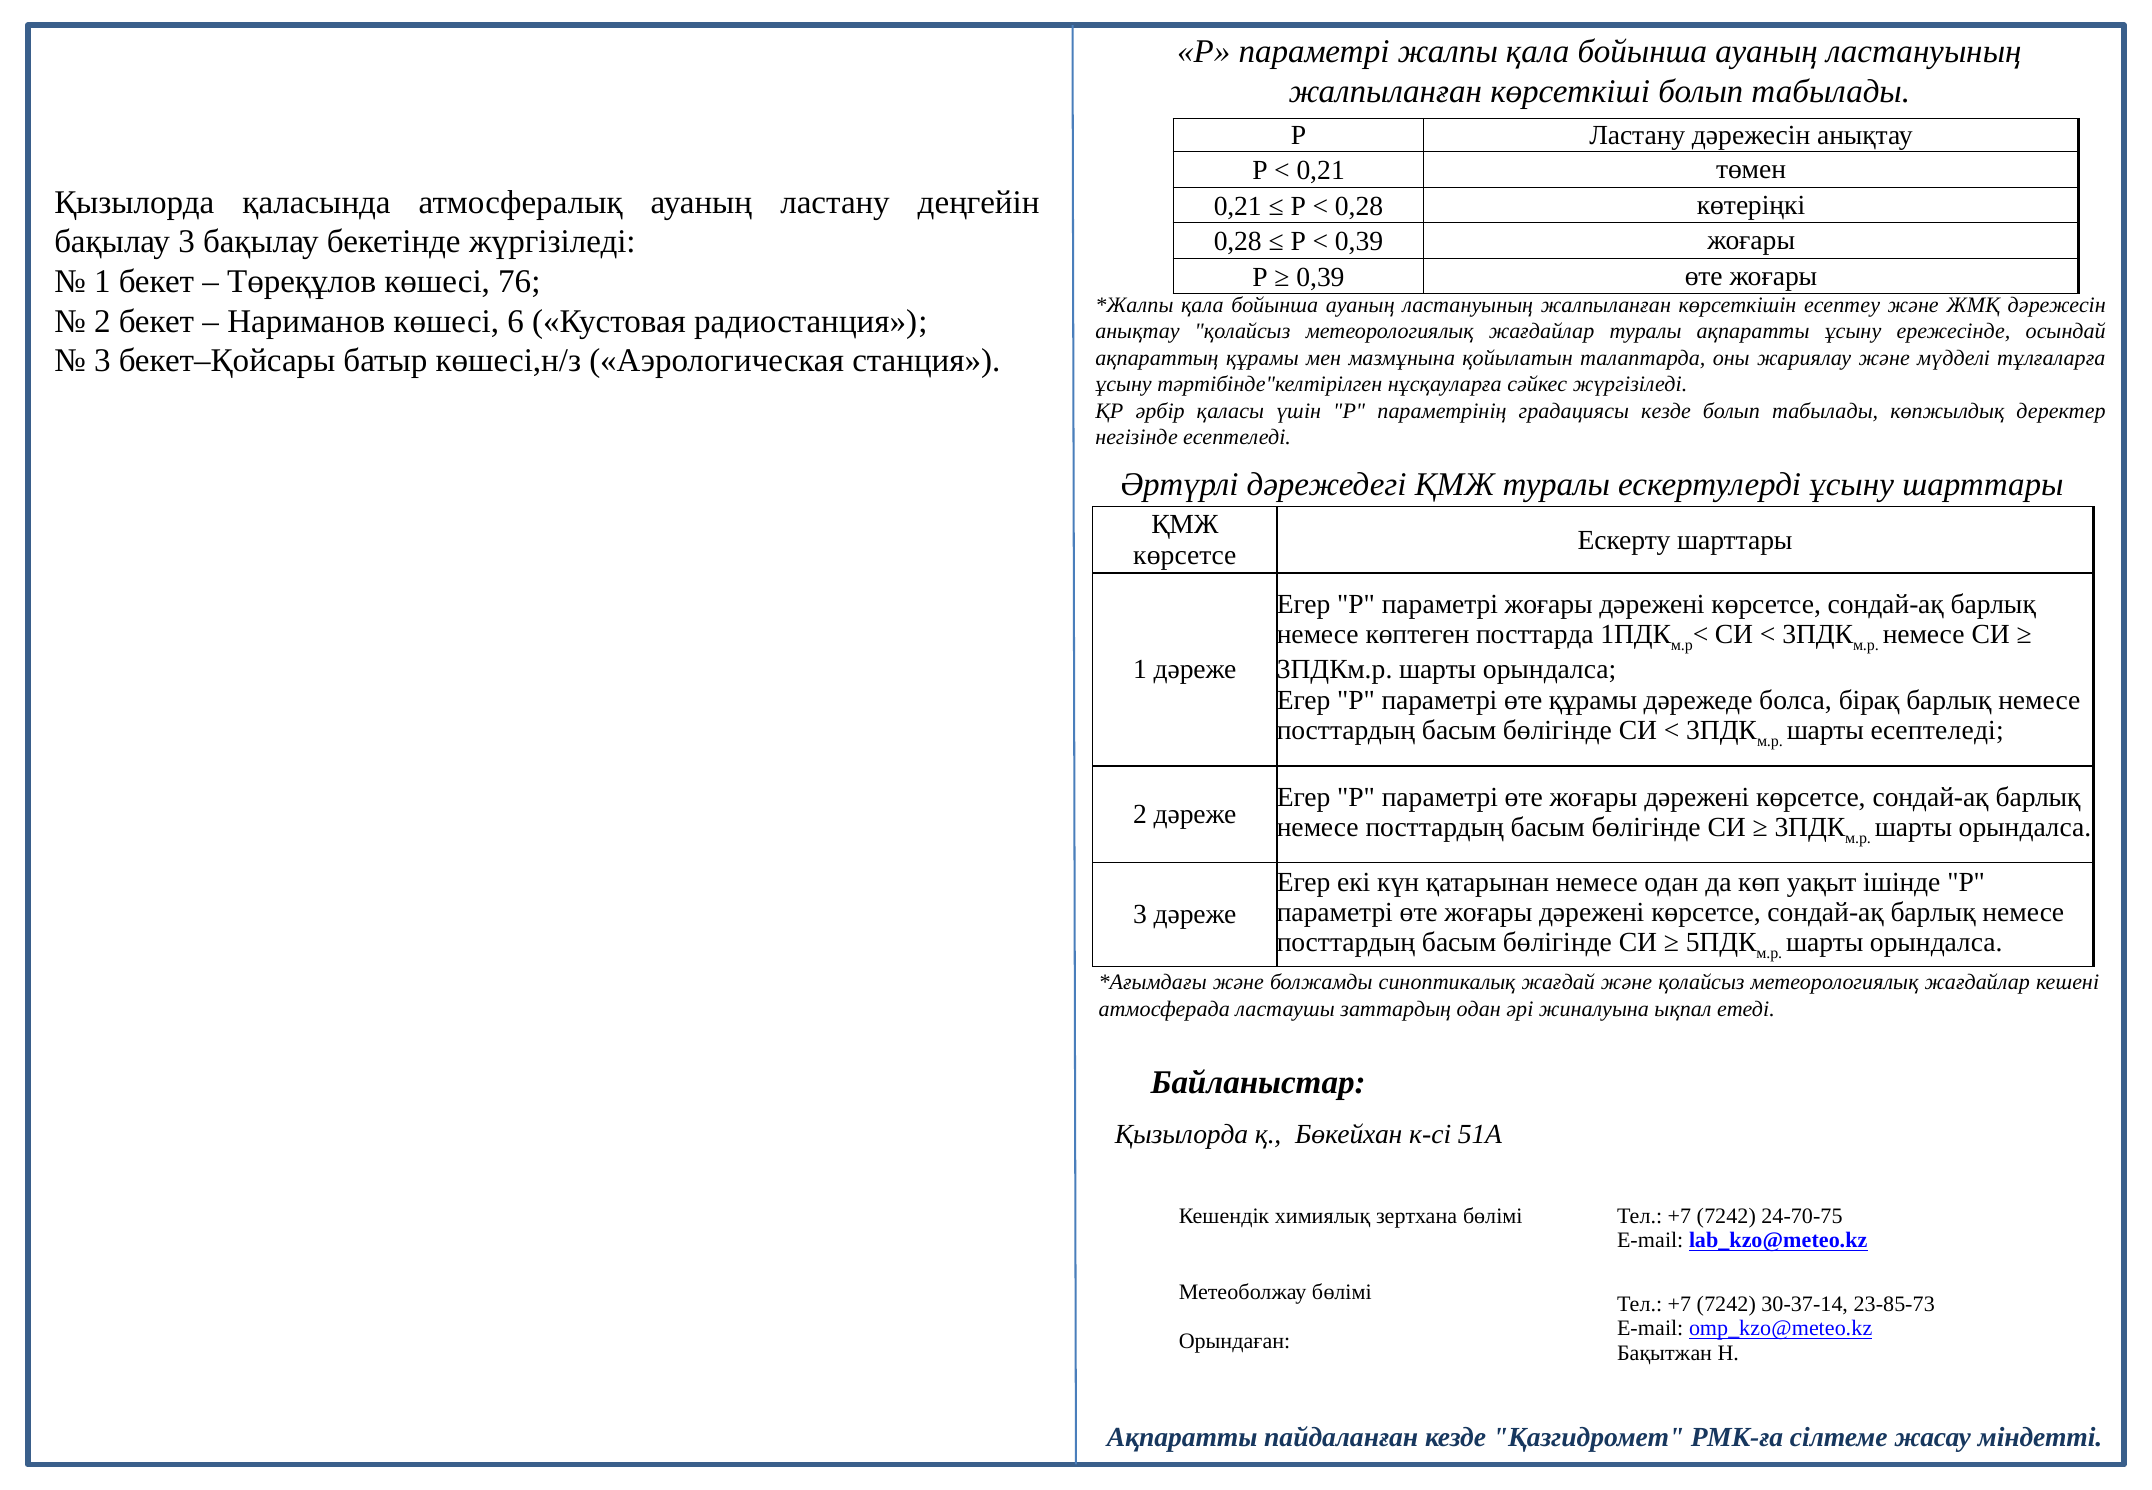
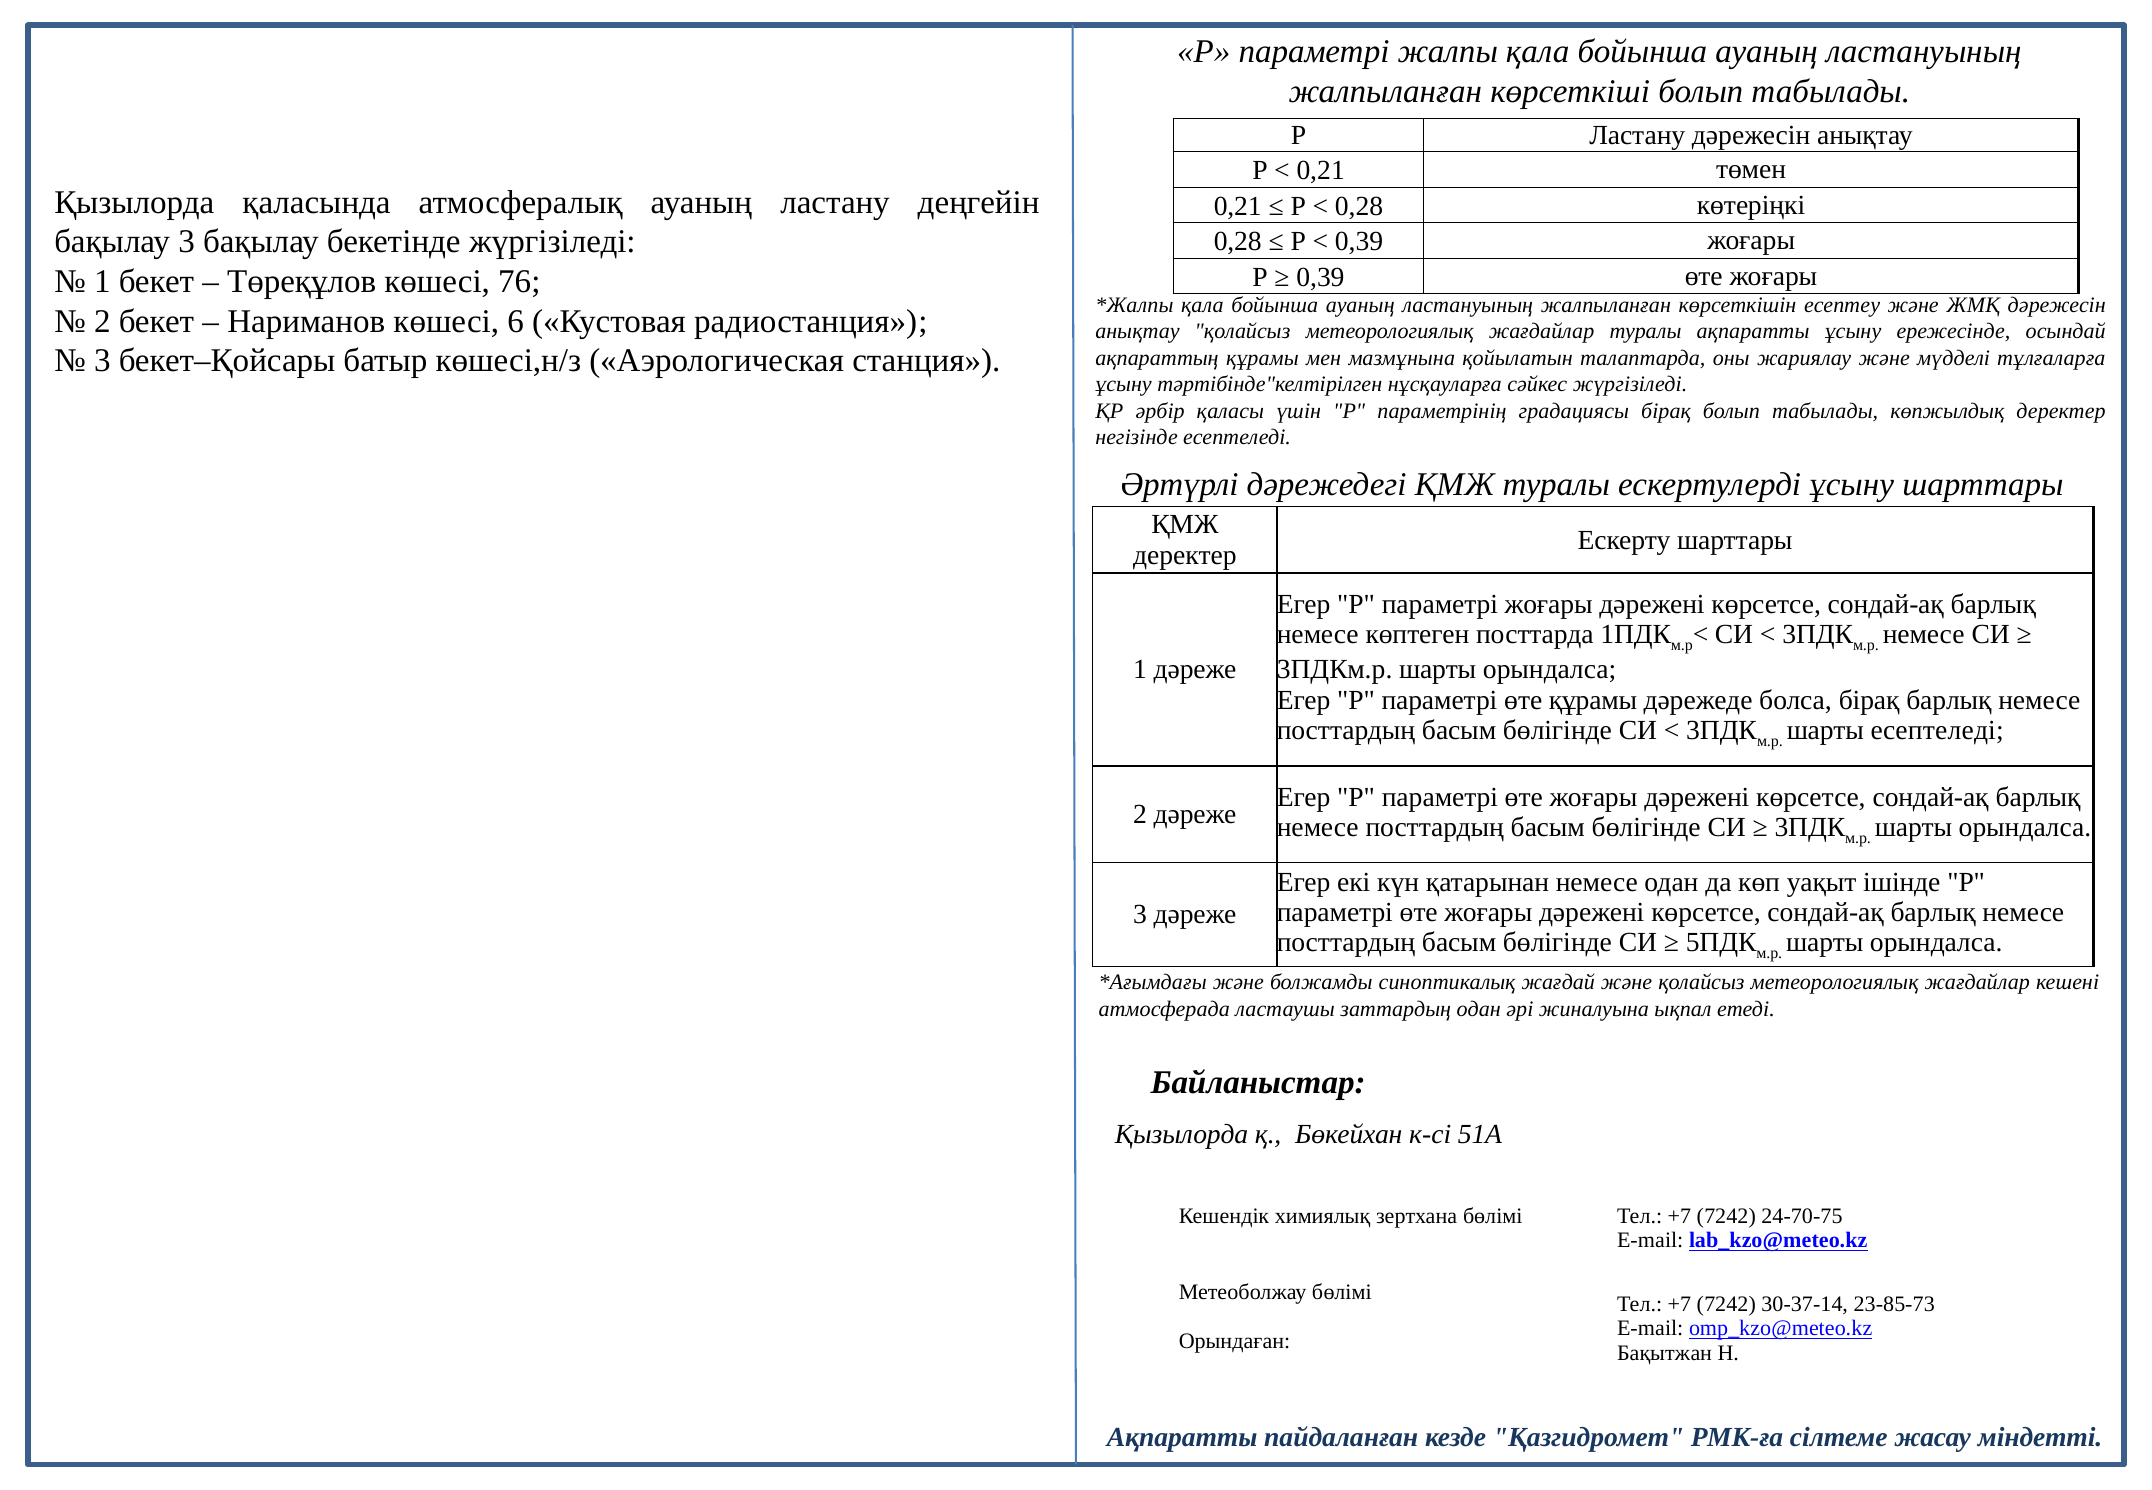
градациясы кезде: кезде -> бірақ
көрсетсе at (1185, 555): көрсетсе -> деректер
